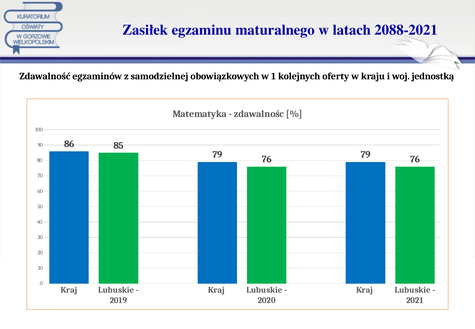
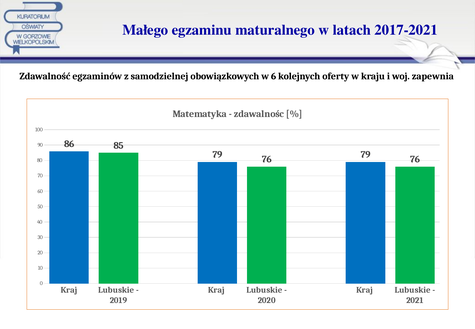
Zasiłek: Zasiłek -> Małego
2088-2021: 2088-2021 -> 2017-2021
1: 1 -> 6
jednostką: jednostką -> zapewnia
